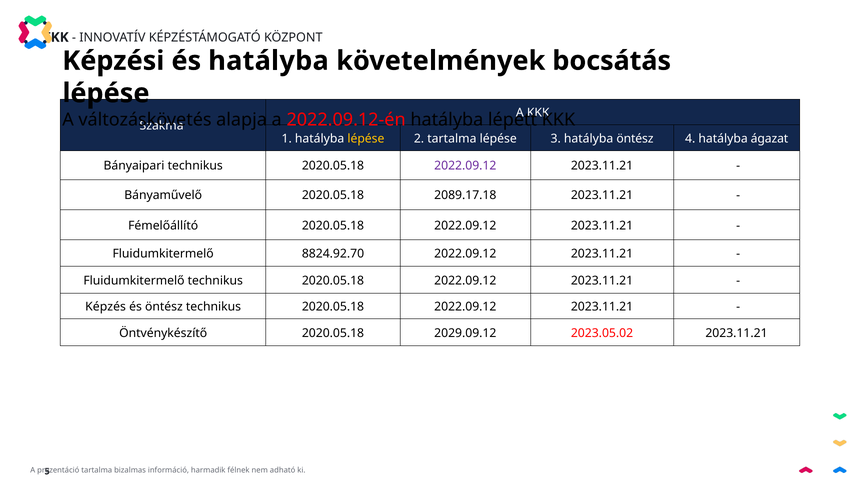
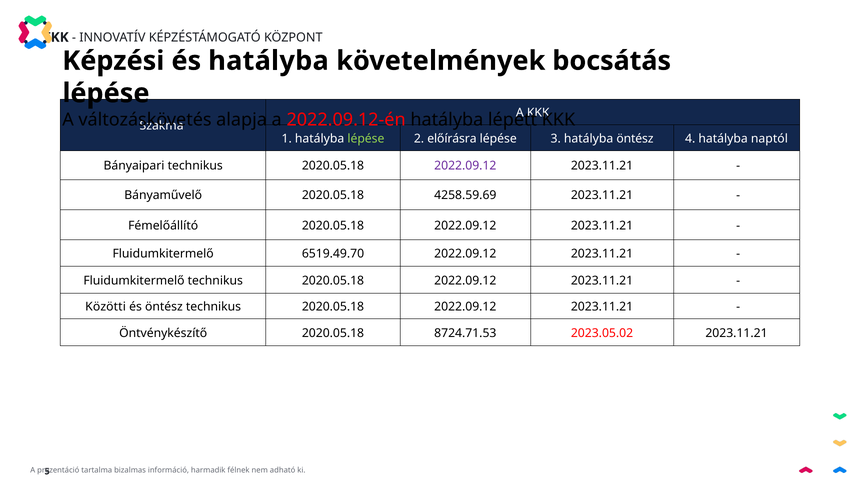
lépése at (366, 139) colour: yellow -> light green
2 tartalma: tartalma -> előírásra
ágazat: ágazat -> naptól
2089.17.18: 2089.17.18 -> 4258.59.69
8824.92.70: 8824.92.70 -> 6519.49.70
Képzés: Képzés -> Közötti
2029.09.12: 2029.09.12 -> 8724.71.53
